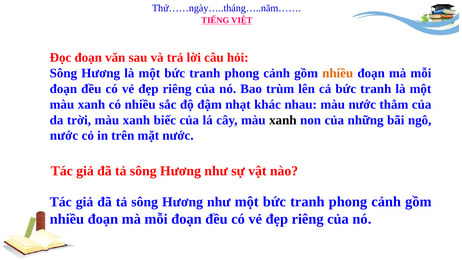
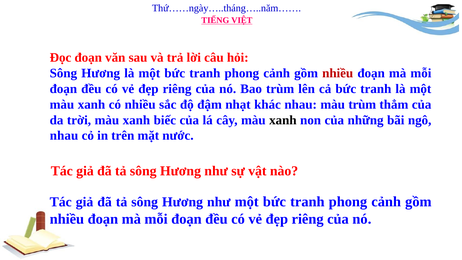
nhiều at (338, 73) colour: orange -> red
màu nước: nước -> trùm
nước at (64, 135): nước -> nhau
